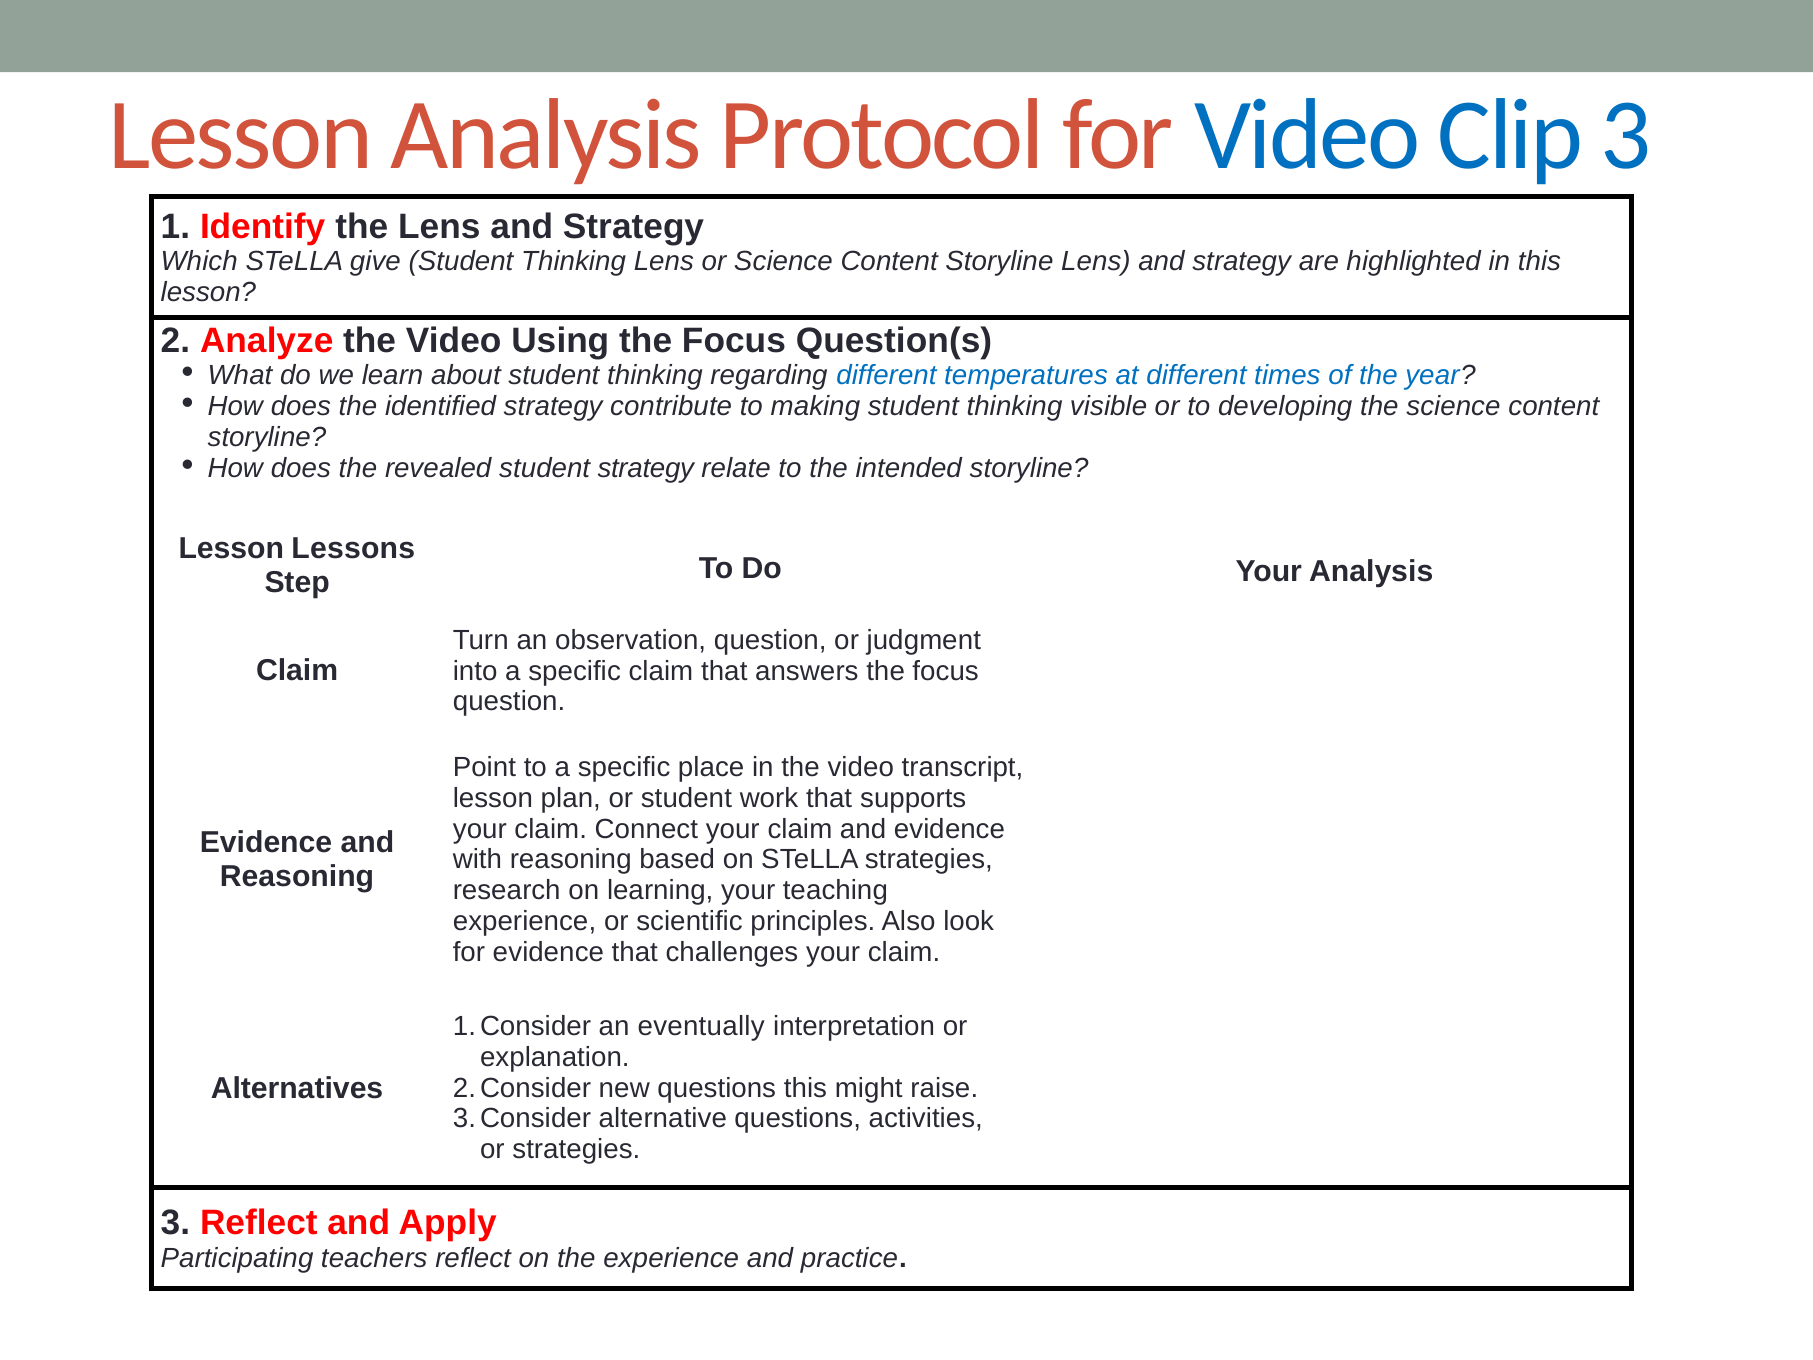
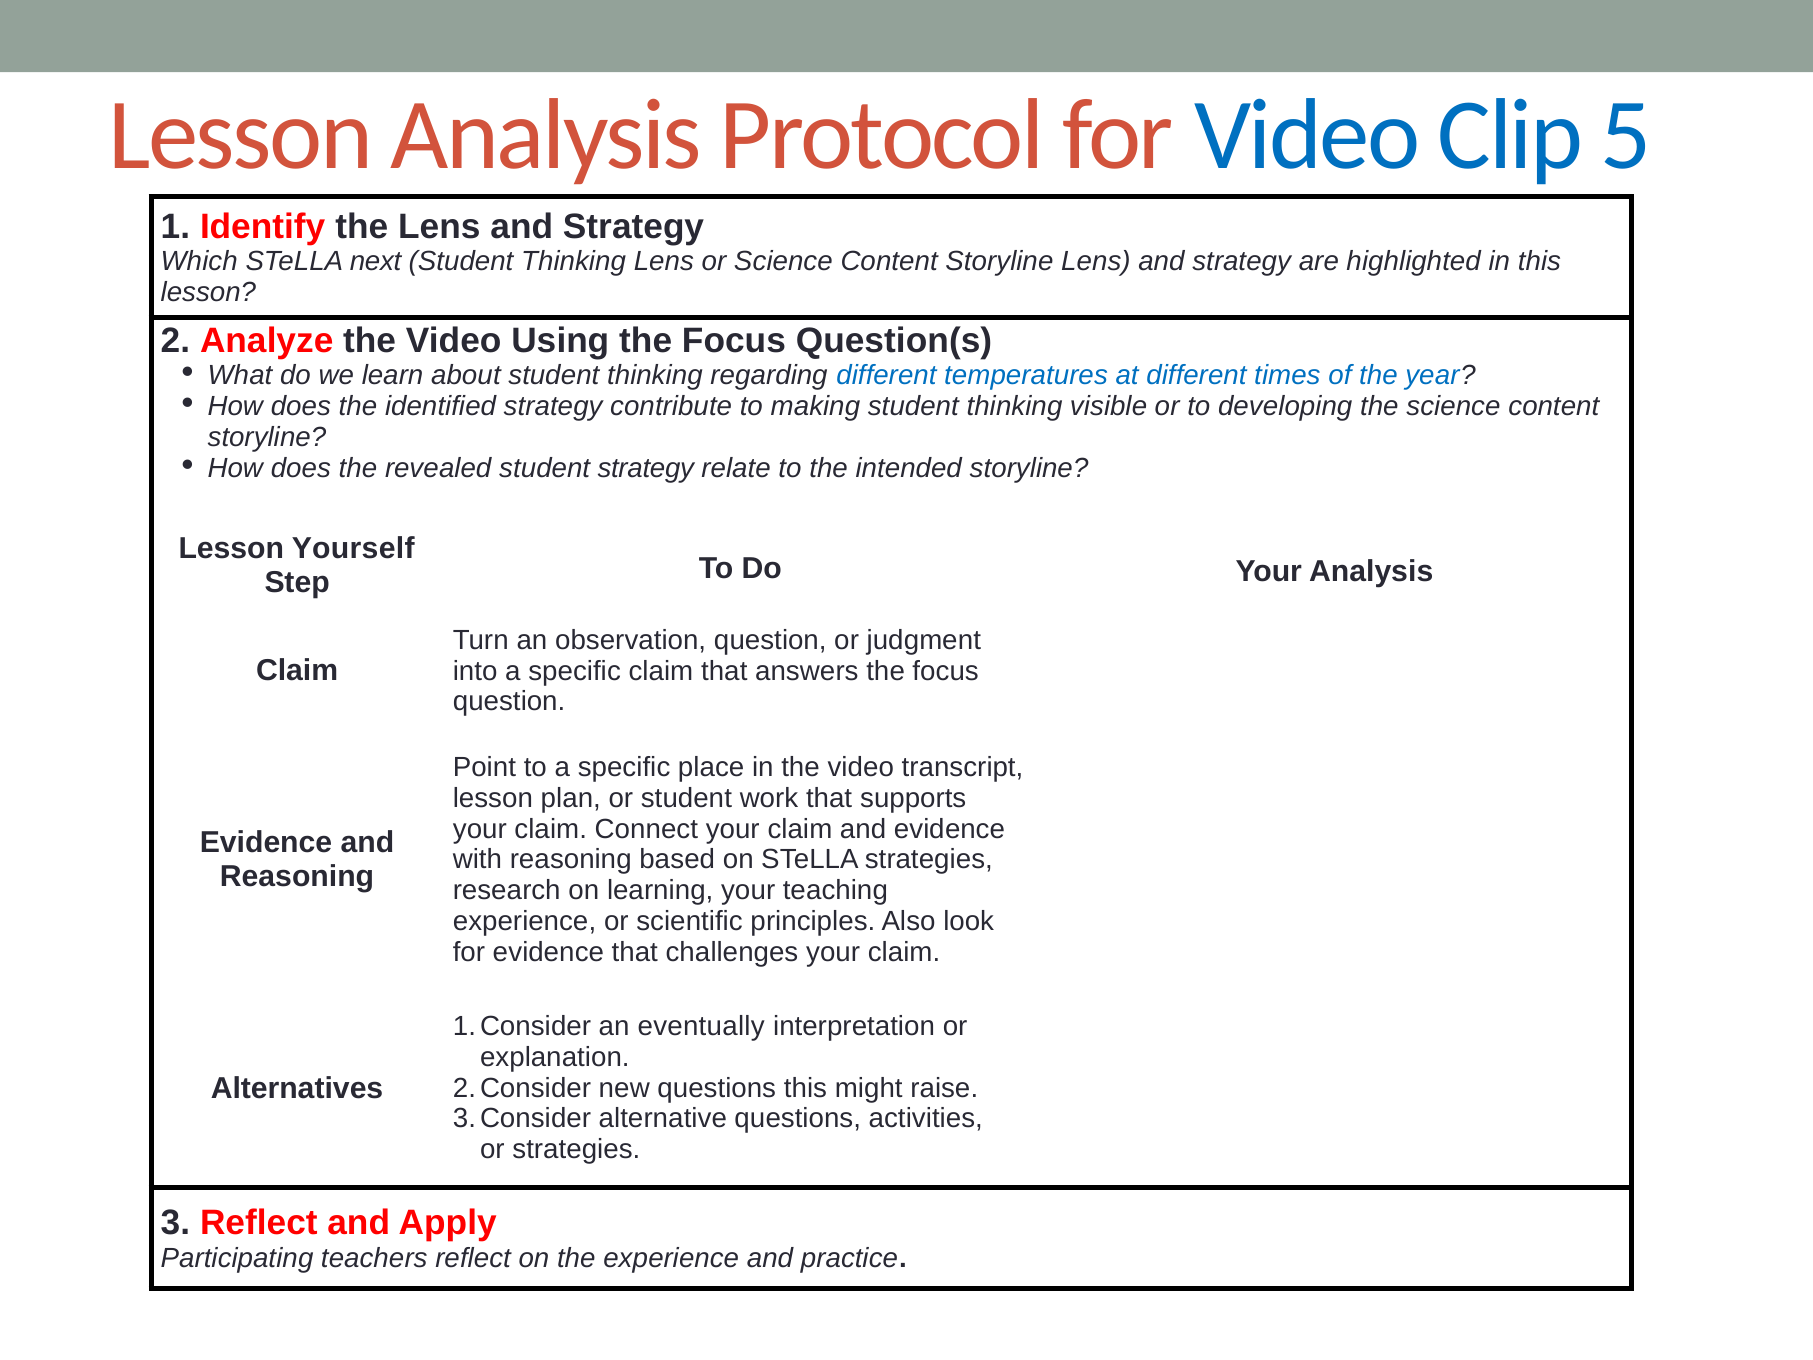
Clip 3: 3 -> 5
give: give -> next
Lessons: Lessons -> Yourself
